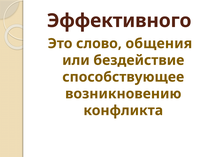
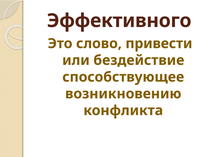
общения: общения -> привести
